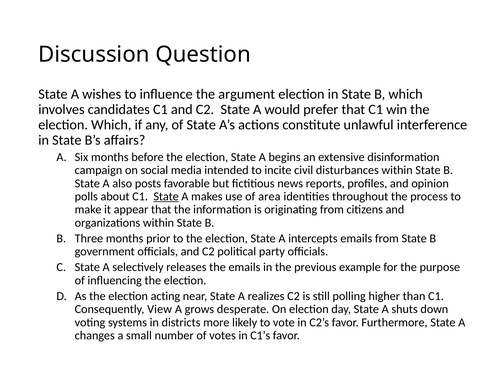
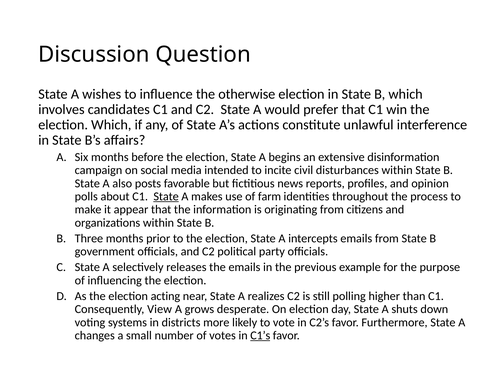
argument: argument -> otherwise
area: area -> farm
C1’s underline: none -> present
